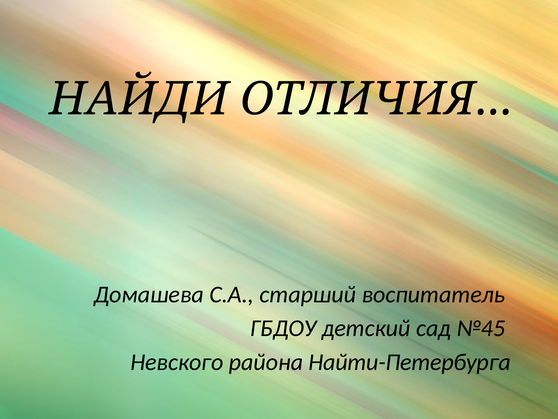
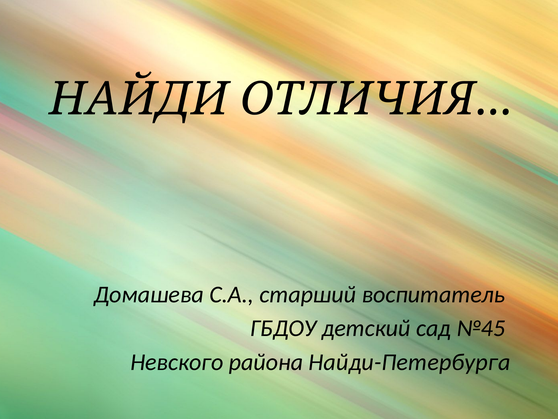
Найти-Петербурга: Найти-Петербурга -> Найди-Петербурга
